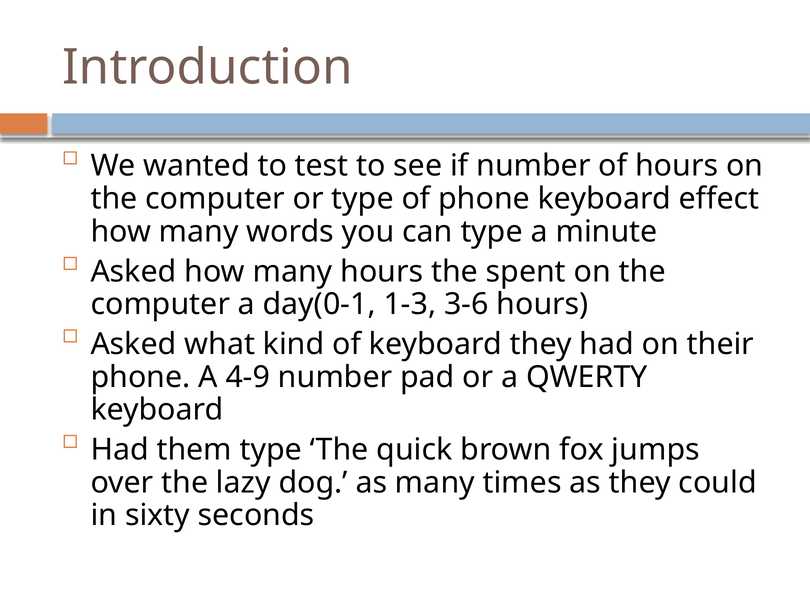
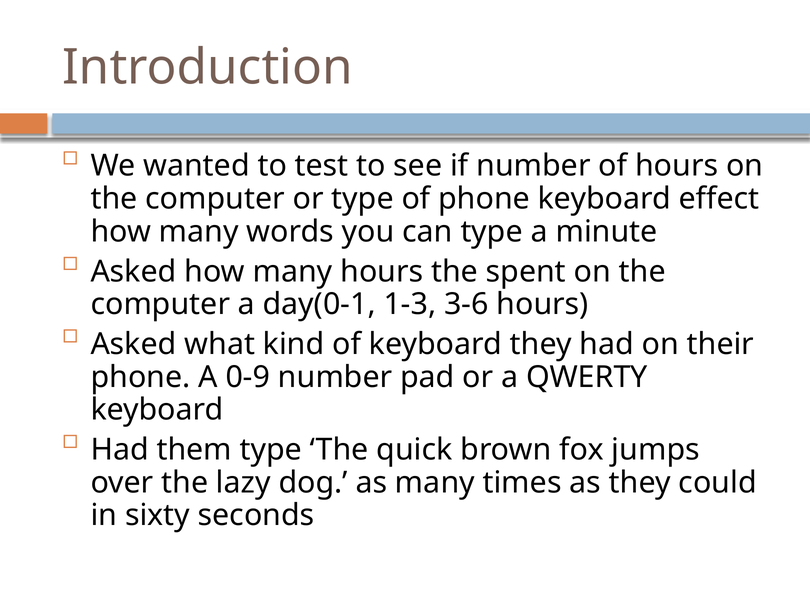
4-9: 4-9 -> 0-9
